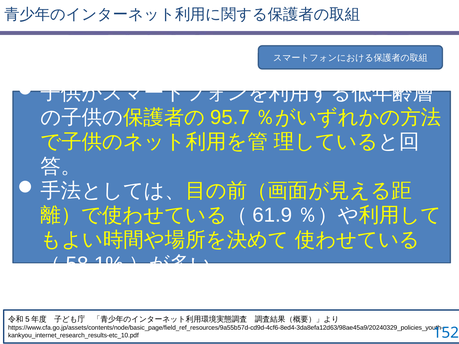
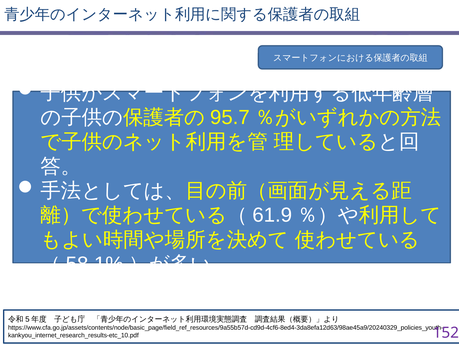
152 colour: blue -> purple
